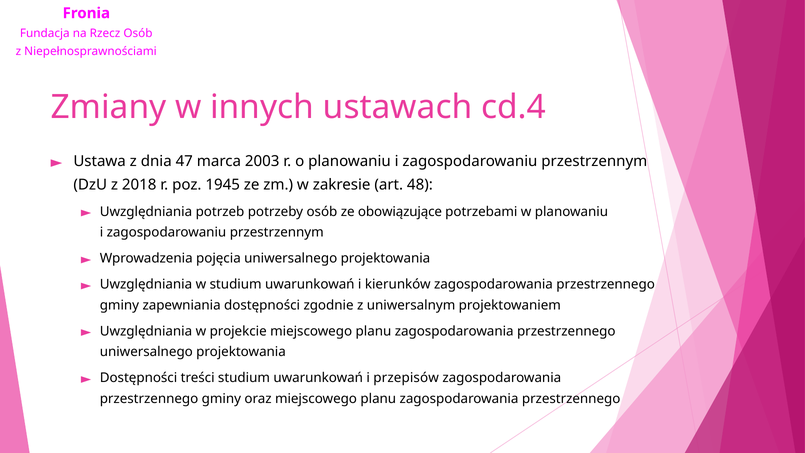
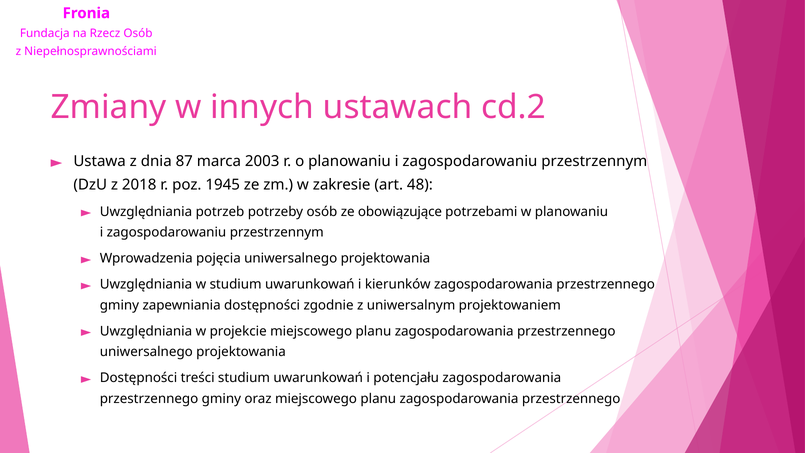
cd.4: cd.4 -> cd.2
47: 47 -> 87
przepisów: przepisów -> potencjału
